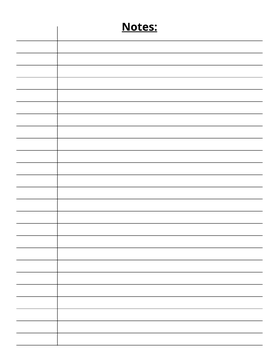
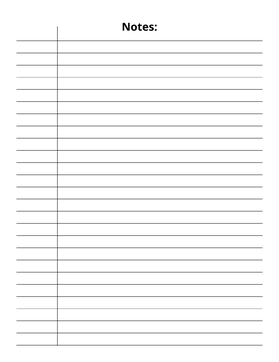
Notes underline: present -> none
